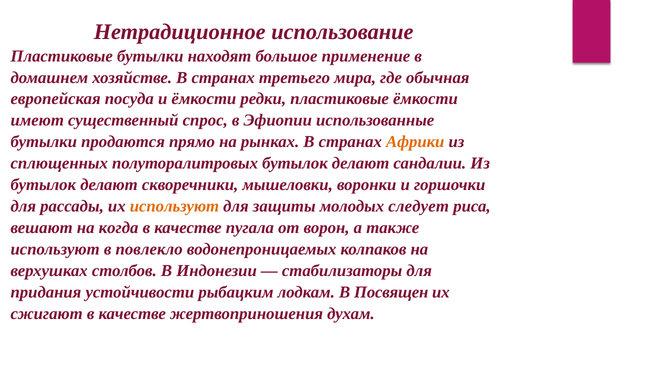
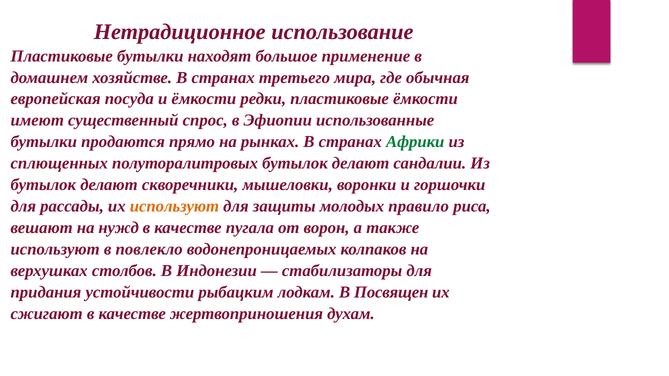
Африки colour: orange -> green
следует: следует -> правило
когда: когда -> нужд
